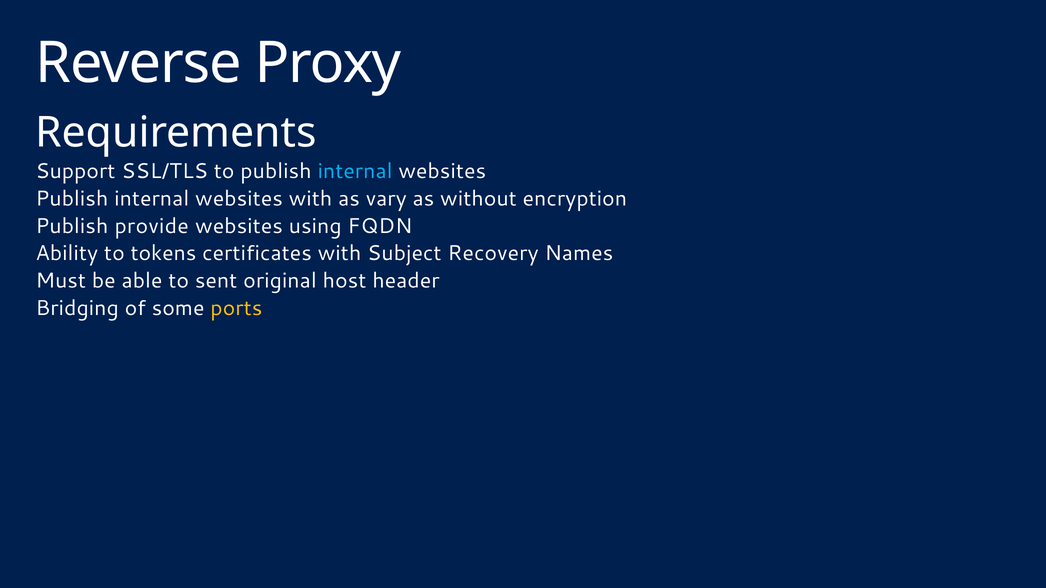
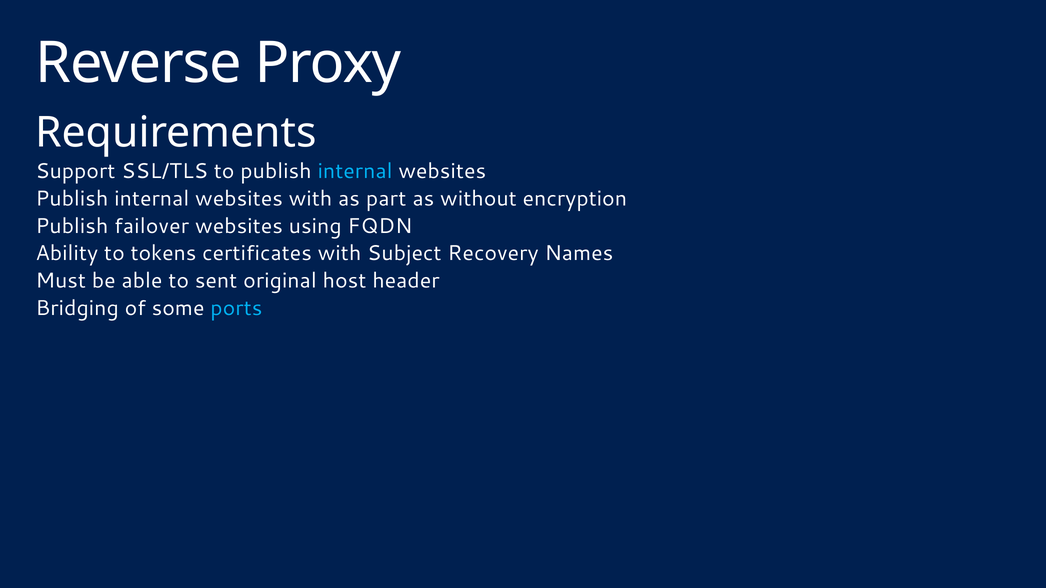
vary: vary -> part
provide: provide -> failover
ports colour: yellow -> light blue
